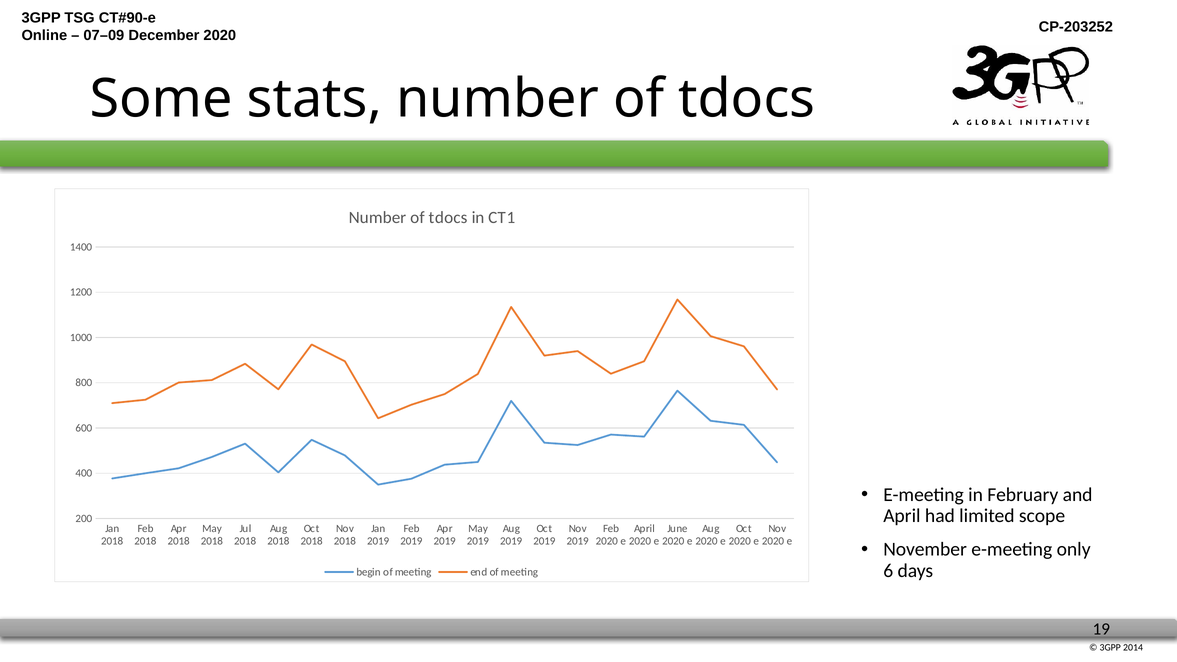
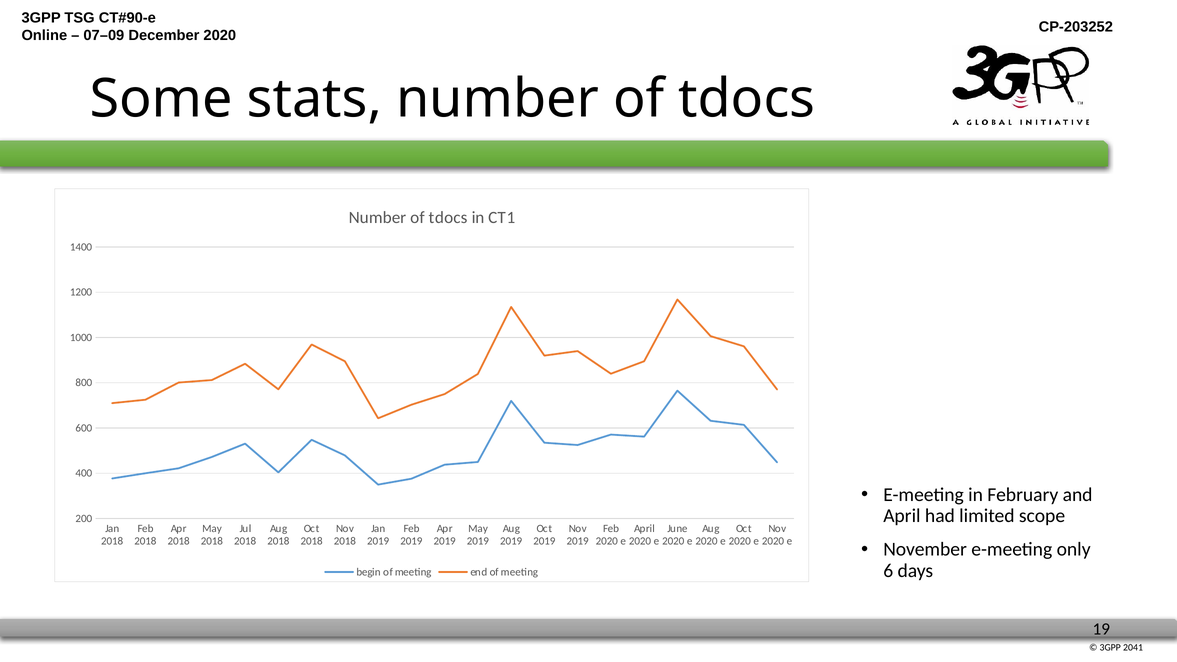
2014: 2014 -> 2041
